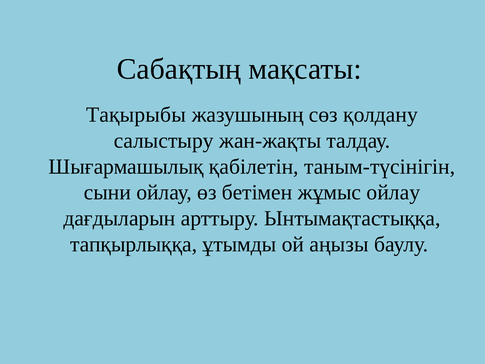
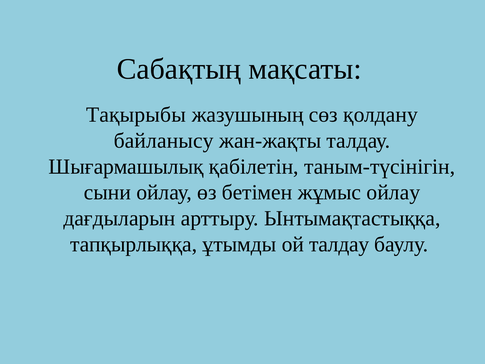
салыстыру: салыстыру -> байланысу
ой аңызы: аңызы -> талдау
